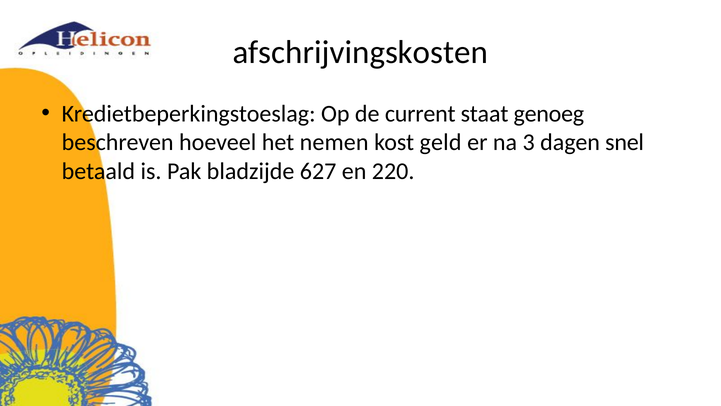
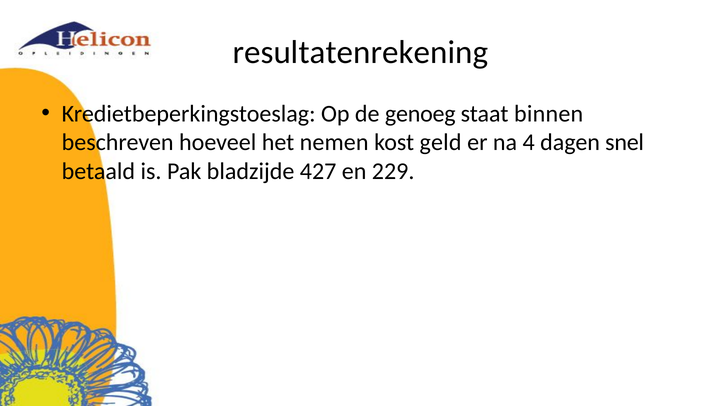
afschrijvingskosten: afschrijvingskosten -> resultatenrekening
current: current -> genoeg
genoeg: genoeg -> binnen
3: 3 -> 4
627: 627 -> 427
220: 220 -> 229
